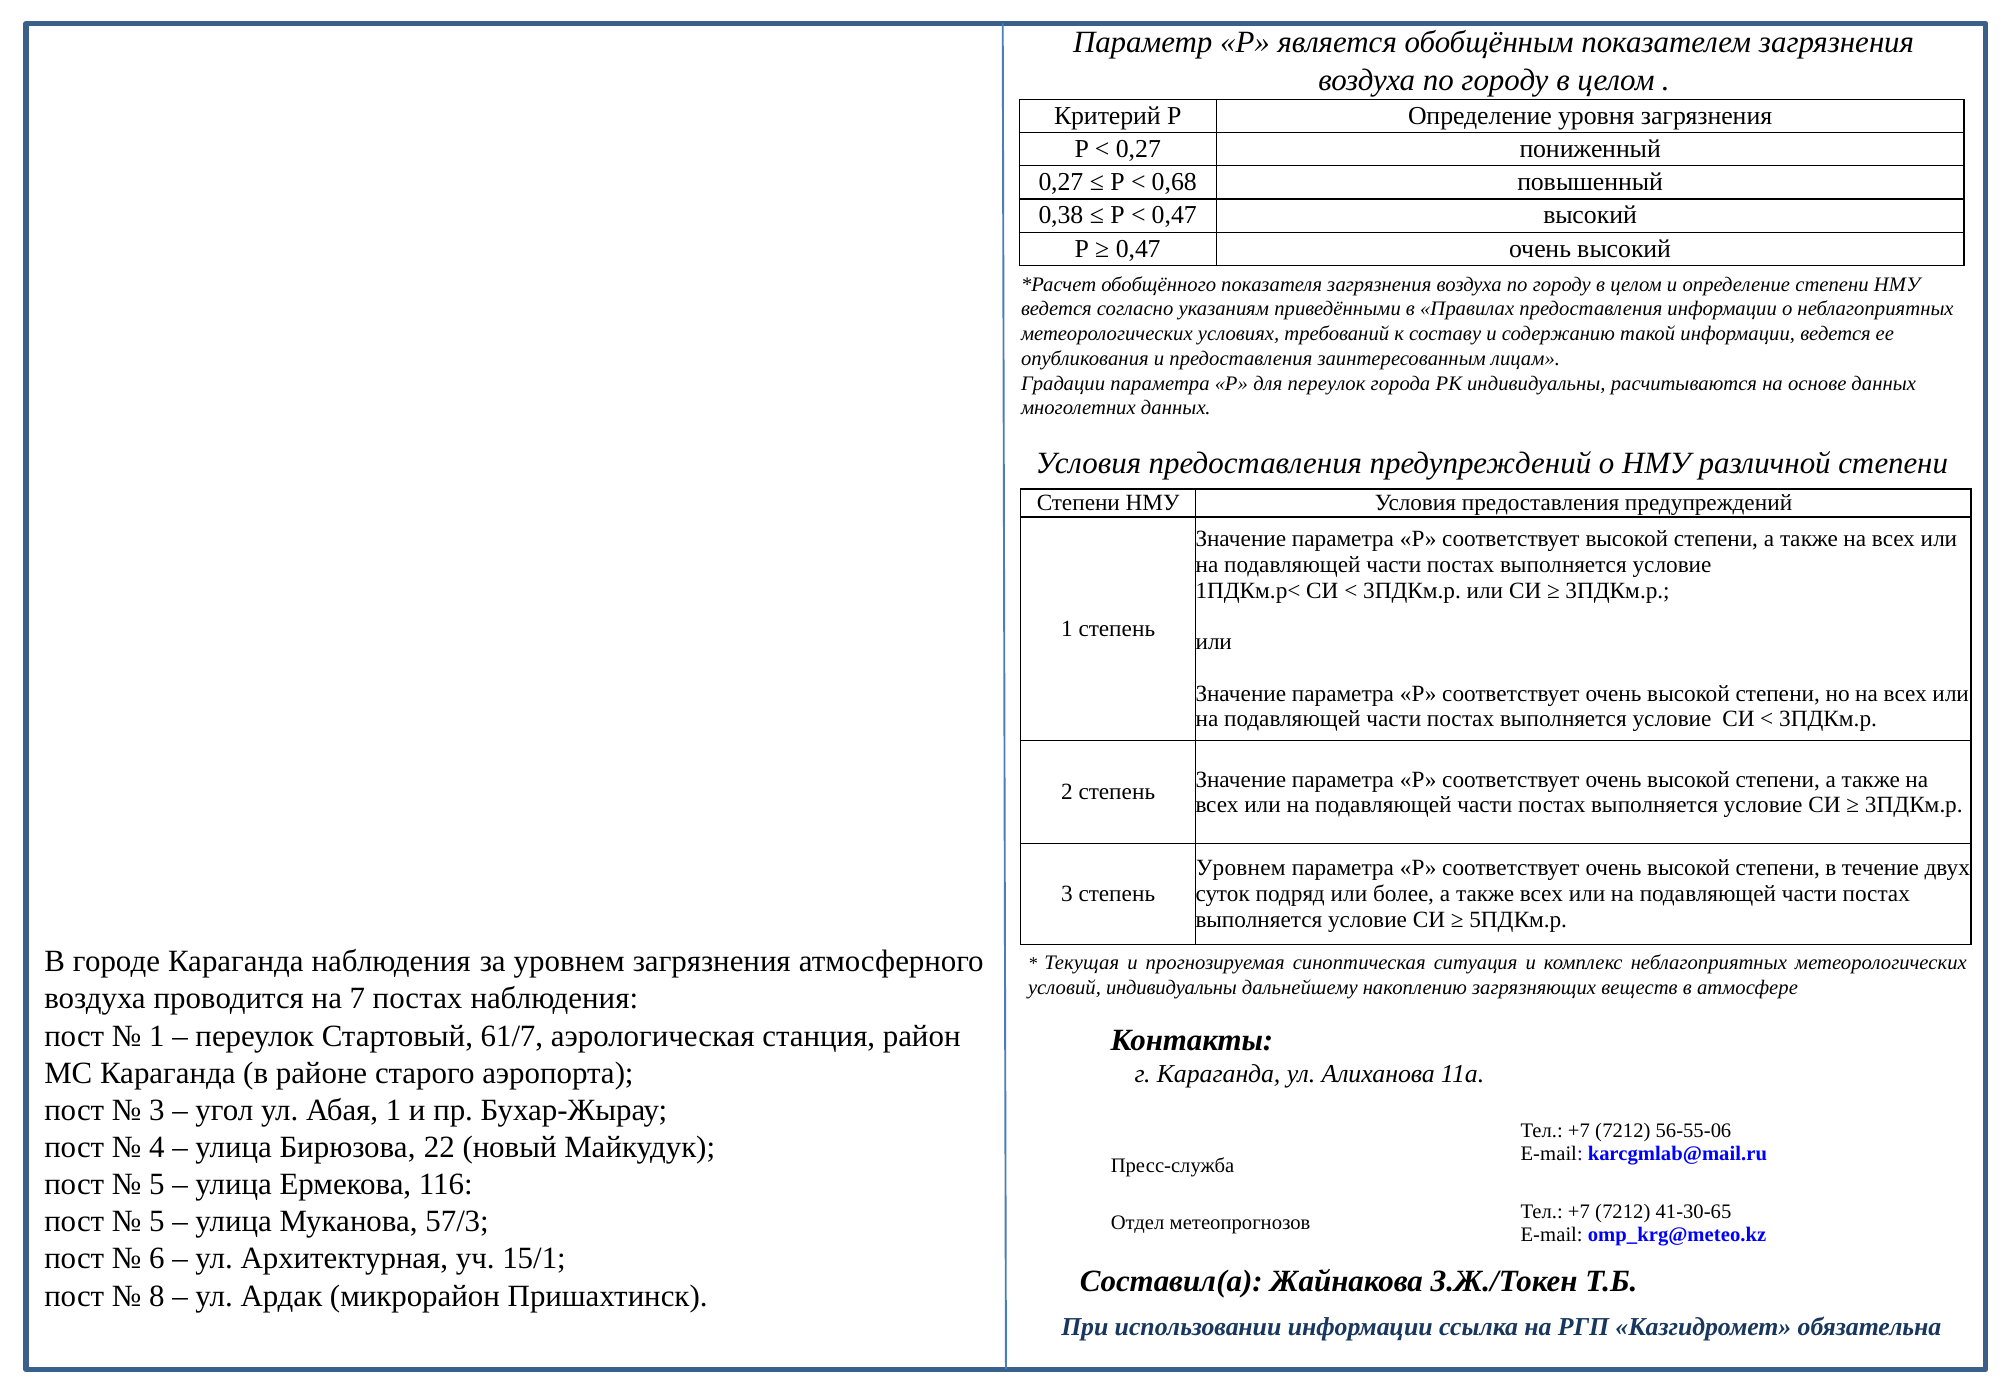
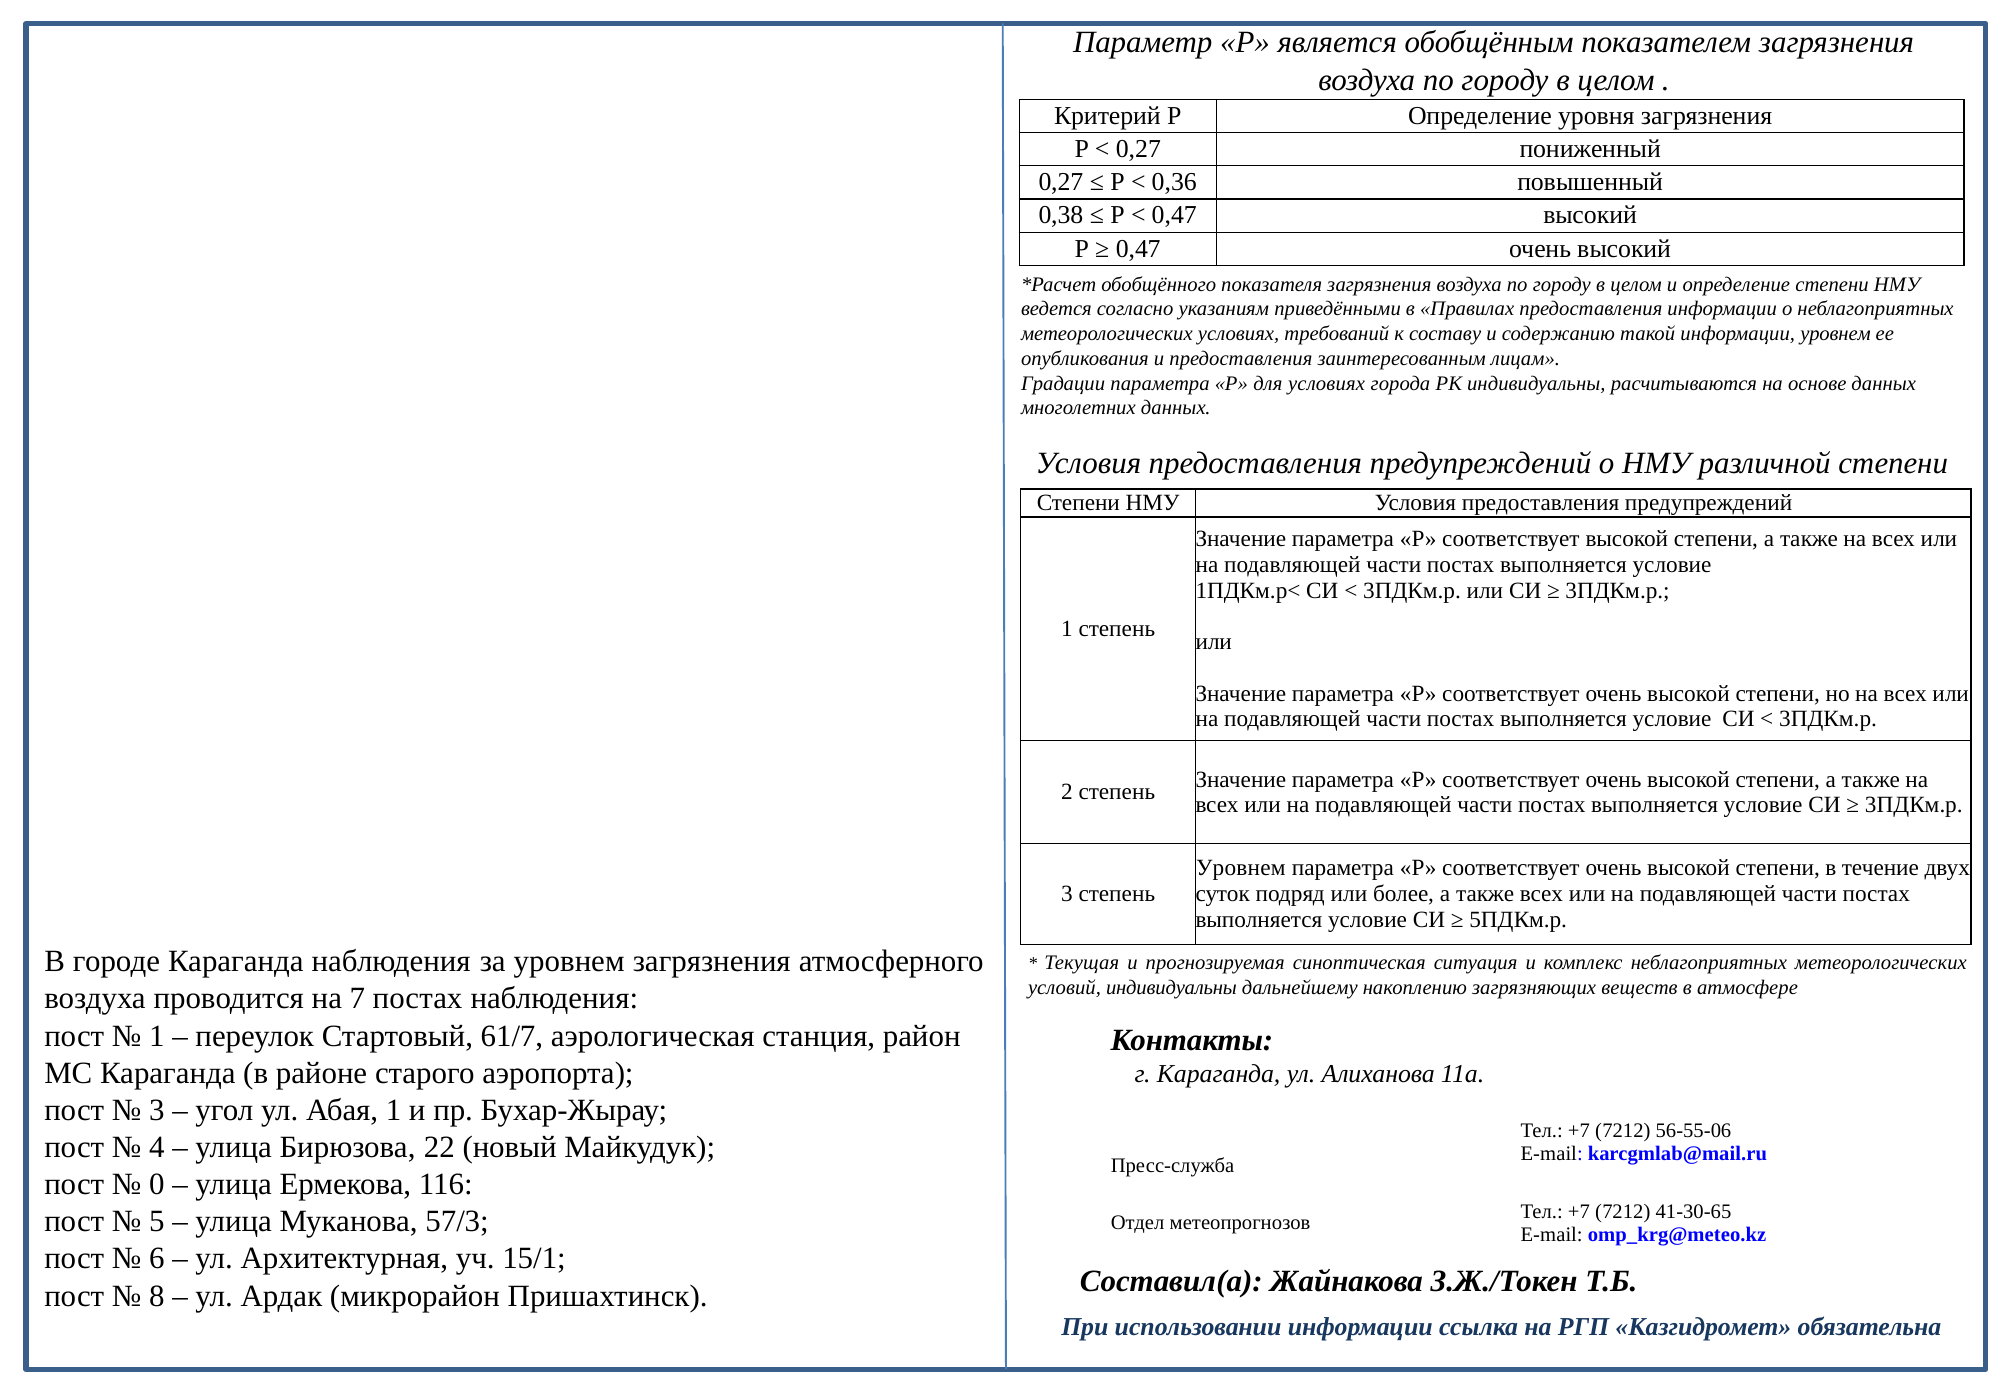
0,68: 0,68 -> 0,36
информации ведется: ведется -> уровнем
для переулок: переулок -> условиях
5 at (157, 1184): 5 -> 0
